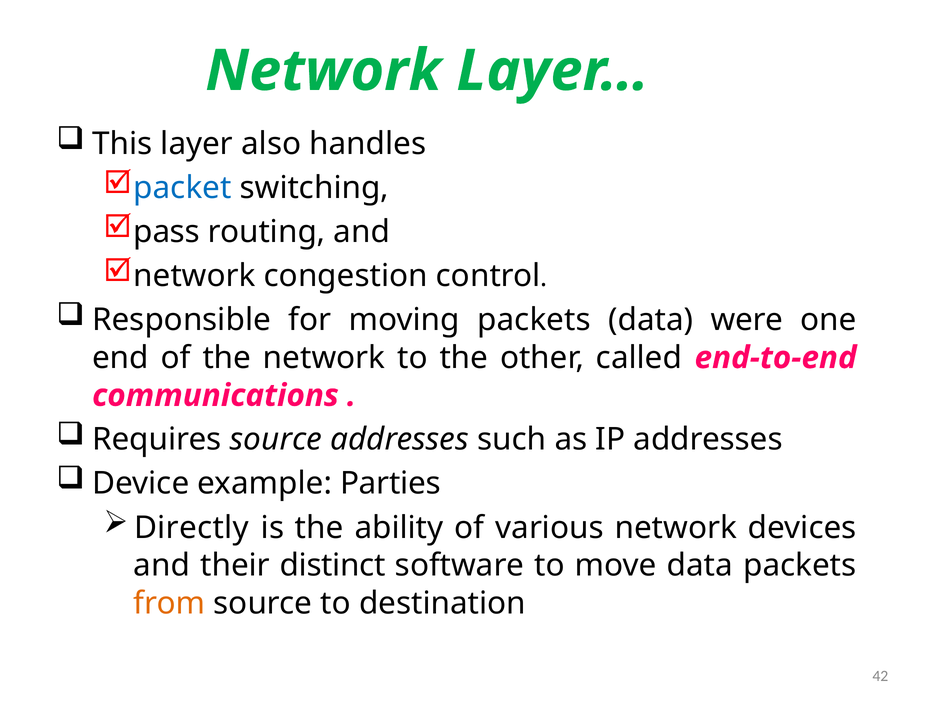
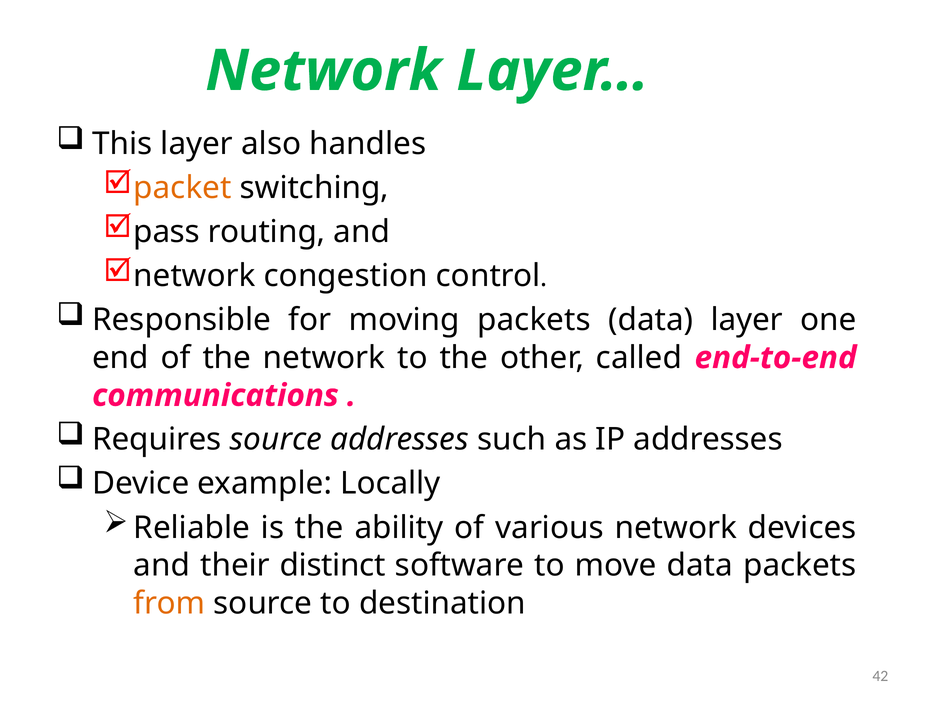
packet colour: blue -> orange
data were: were -> layer
Parties: Parties -> Locally
Directly: Directly -> Reliable
